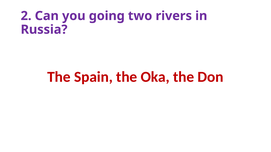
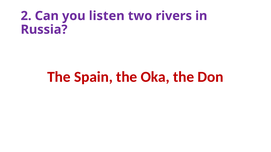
going: going -> listen
